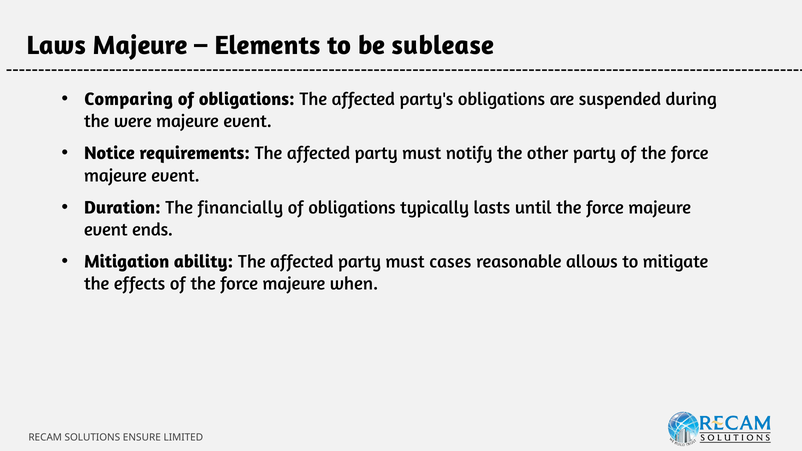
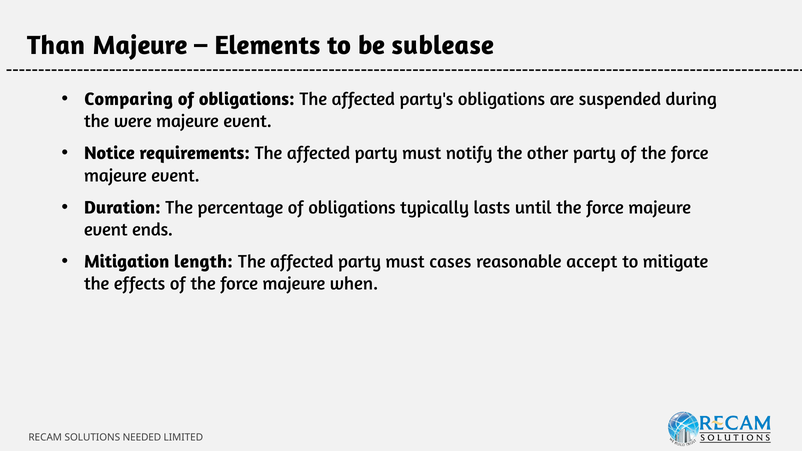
Laws: Laws -> Than
financially: financially -> percentage
ability: ability -> length
allows: allows -> accept
ENSURE: ENSURE -> NEEDED
